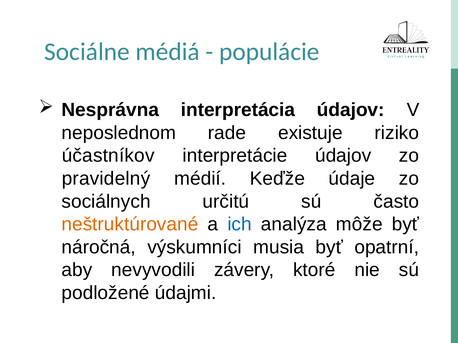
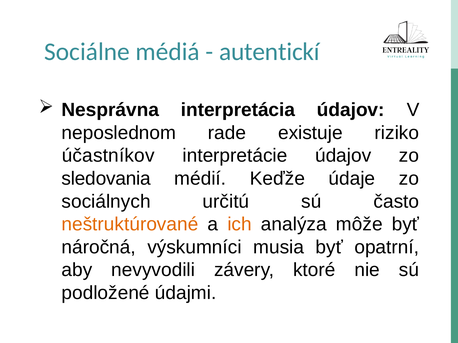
populácie: populácie -> autentickí
pravidelný: pravidelný -> sledovania
ich colour: blue -> orange
